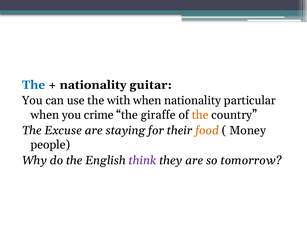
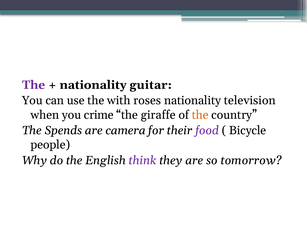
The at (34, 85) colour: blue -> purple
with when: when -> roses
particular: particular -> television
Excuse: Excuse -> Spends
staying: staying -> camera
food colour: orange -> purple
Money: Money -> Bicycle
